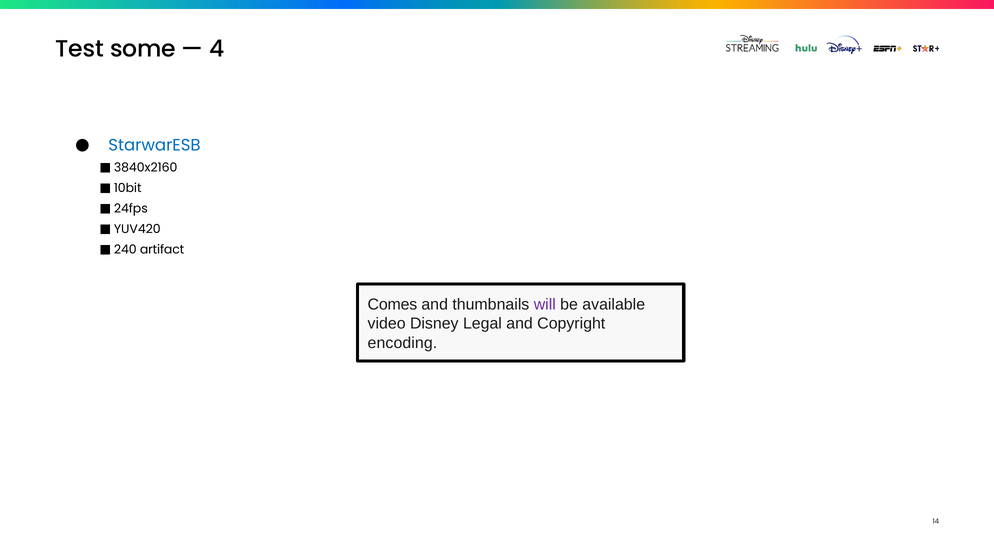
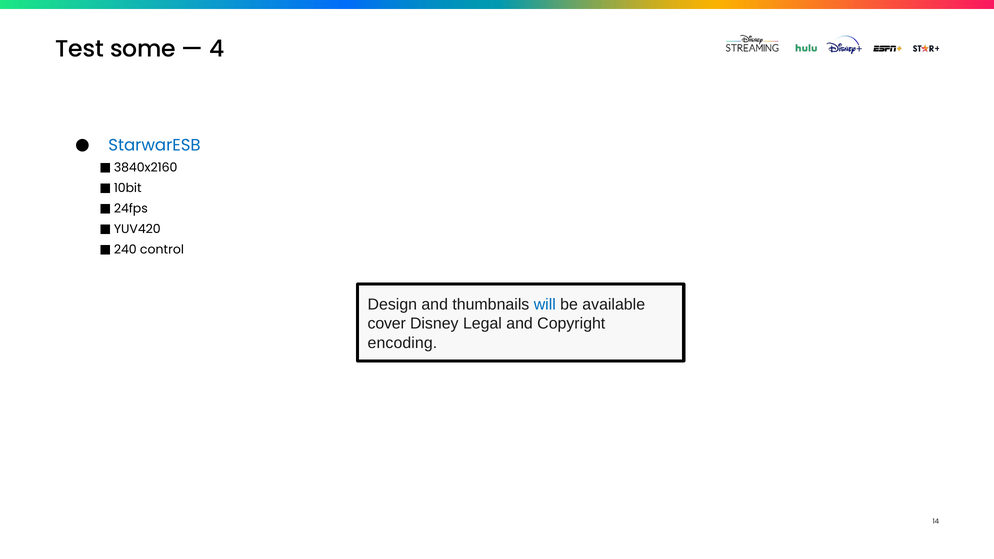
artifact: artifact -> control
Comes: Comes -> Design
will colour: purple -> blue
video: video -> cover
